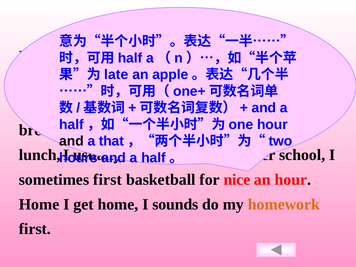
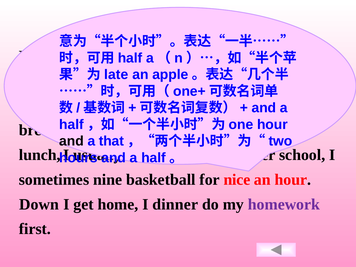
sometimes first: first -> nine
Home at (39, 204): Home -> Down
sounds: sounds -> dinner
homework colour: orange -> purple
